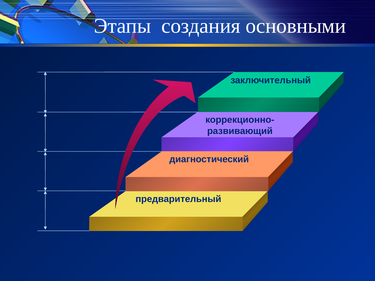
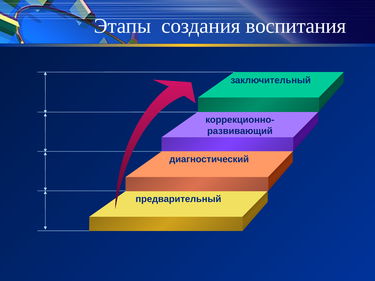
основными: основными -> воспитания
